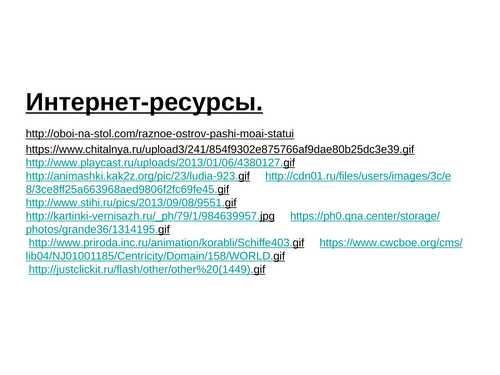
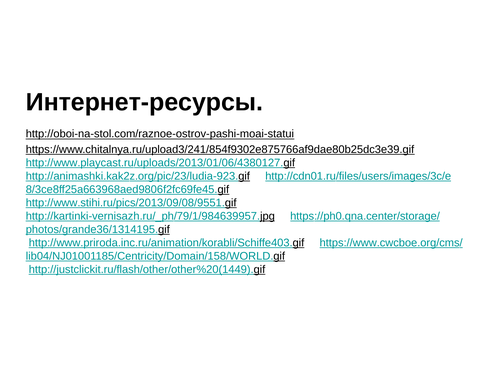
Интернет-ресурсы underline: present -> none
